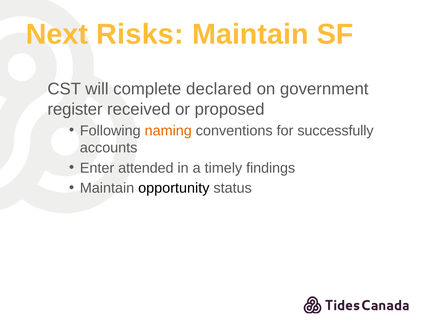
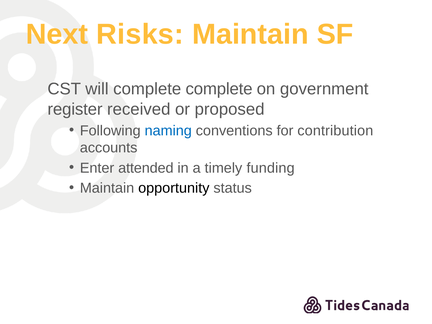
complete declared: declared -> complete
naming colour: orange -> blue
successfully: successfully -> contribution
findings: findings -> funding
